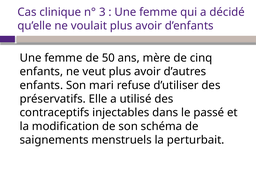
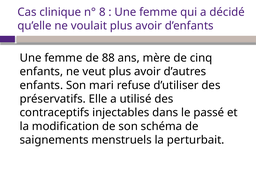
3: 3 -> 8
50: 50 -> 88
